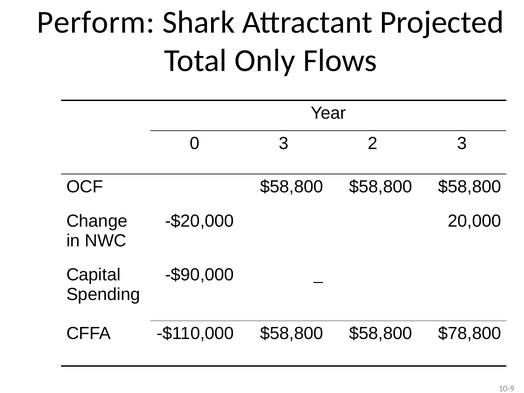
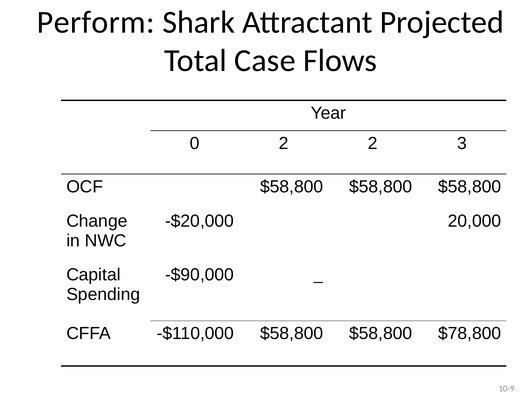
Only: Only -> Case
0 3: 3 -> 2
